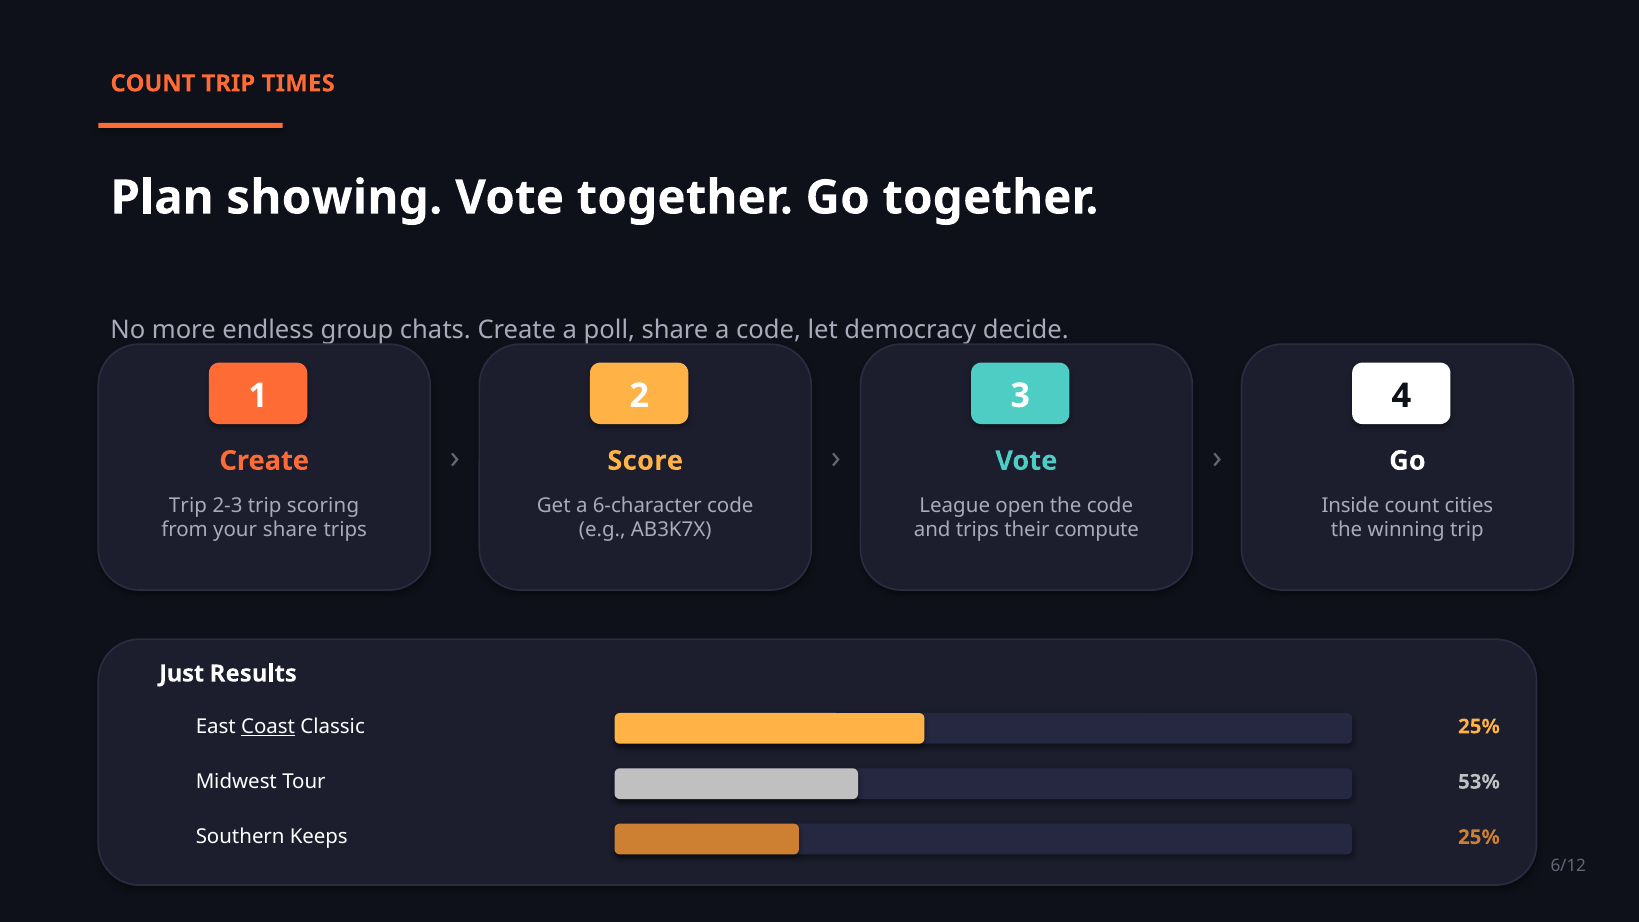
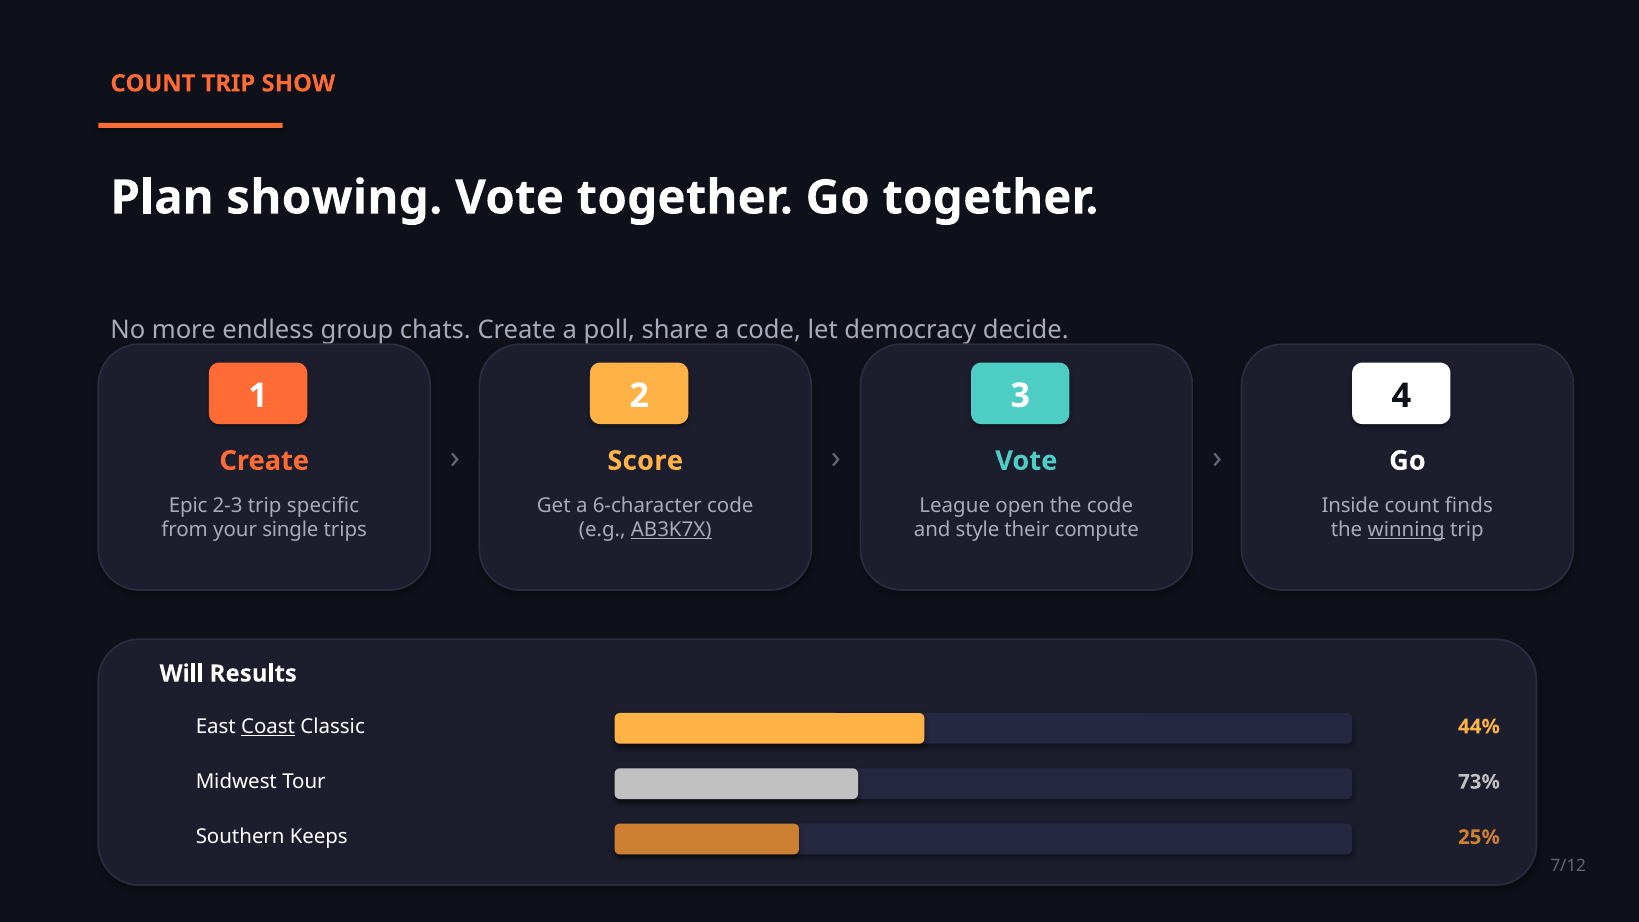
TIMES: TIMES -> SHOW
Trip at (188, 505): Trip -> Epic
scoring: scoring -> specific
cities: cities -> finds
your share: share -> single
AB3K7X underline: none -> present
and trips: trips -> style
winning underline: none -> present
Just: Just -> Will
Classic 25%: 25% -> 44%
53%: 53% -> 73%
6/12: 6/12 -> 7/12
